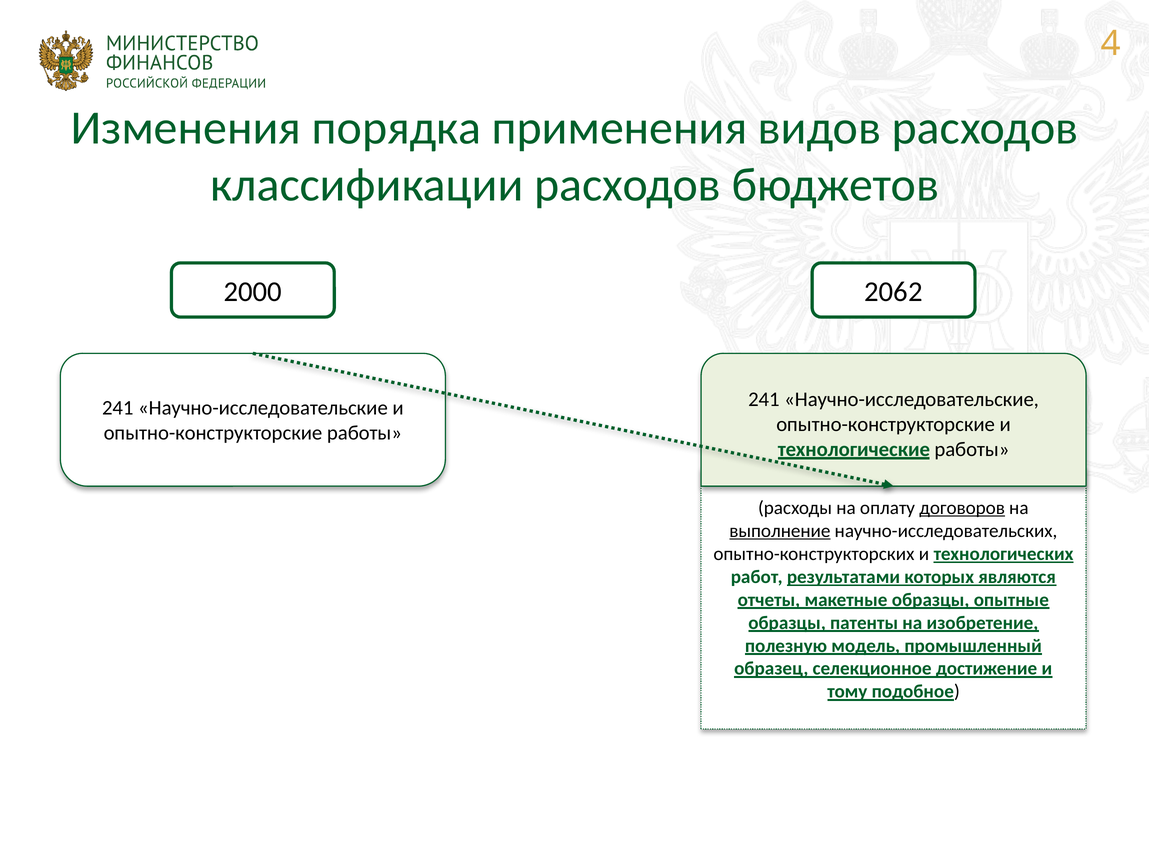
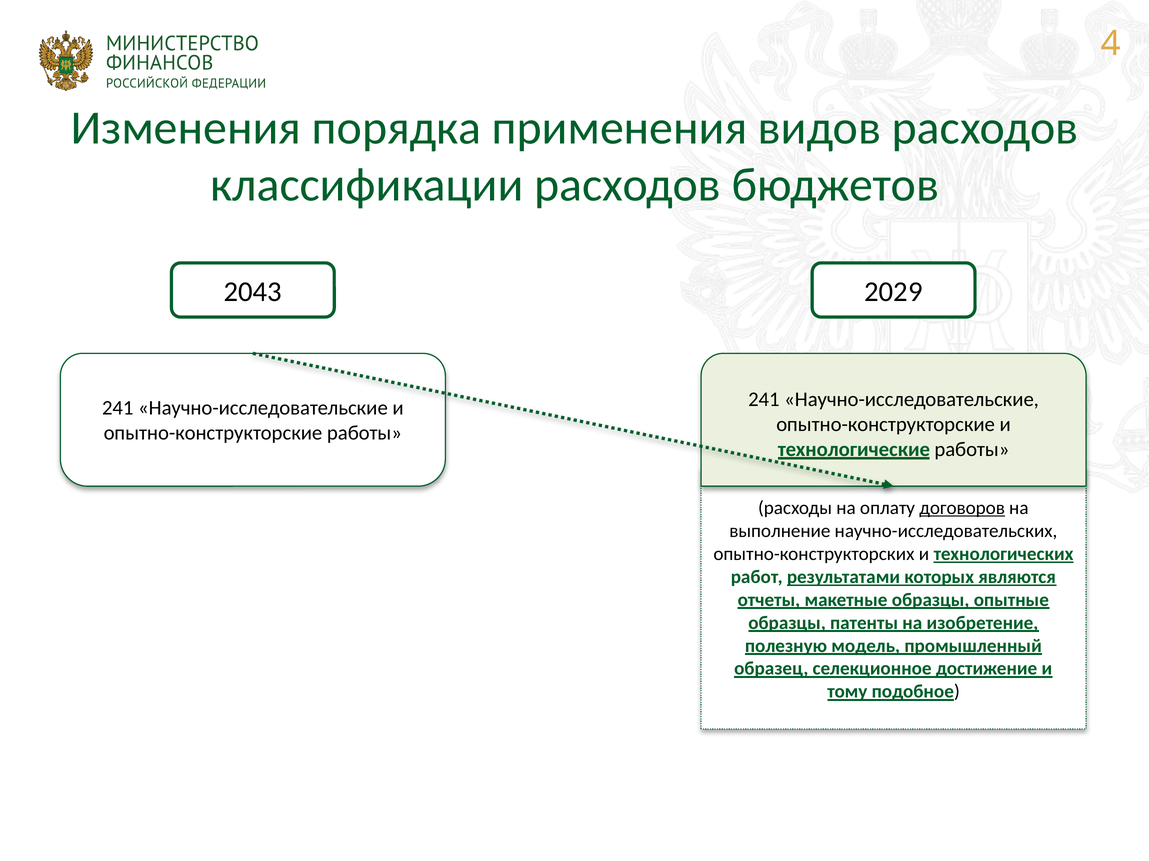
2000: 2000 -> 2043
2062: 2062 -> 2029
выполнение underline: present -> none
